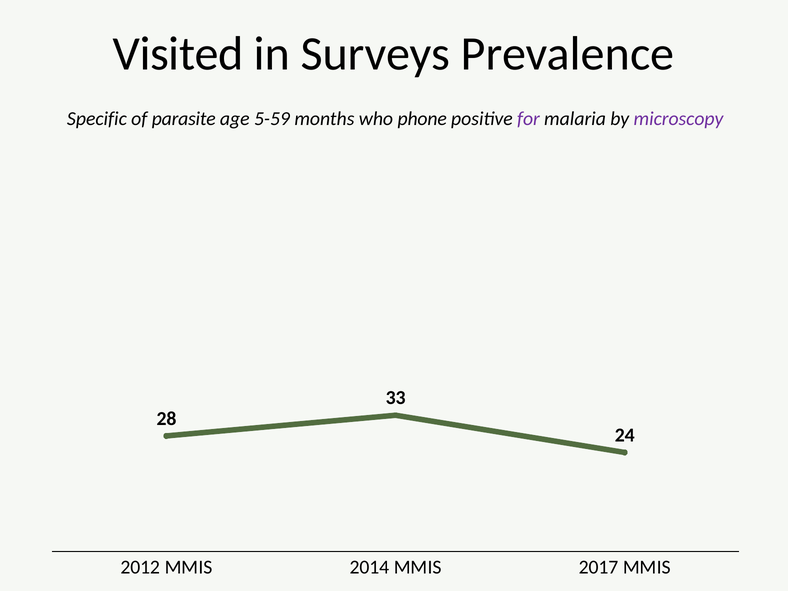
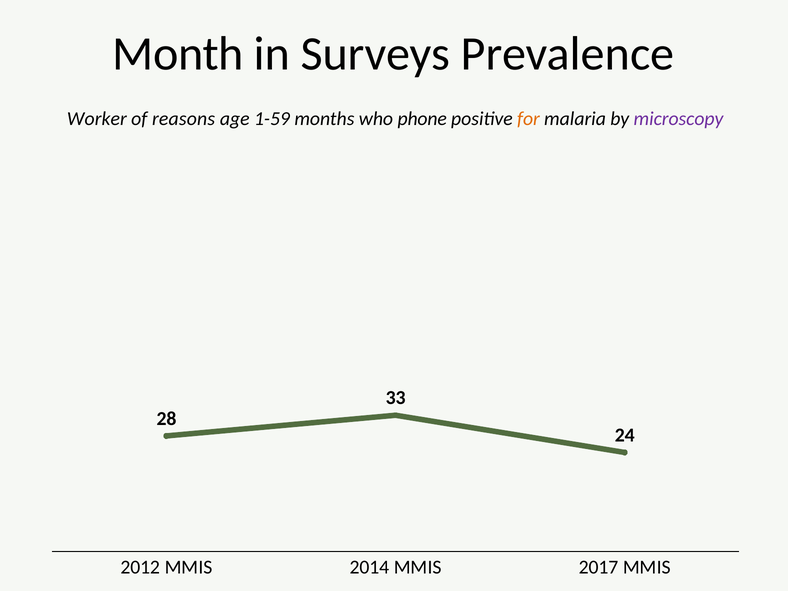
Visited: Visited -> Month
Specific: Specific -> Worker
parasite: parasite -> reasons
5-59: 5-59 -> 1-59
for colour: purple -> orange
